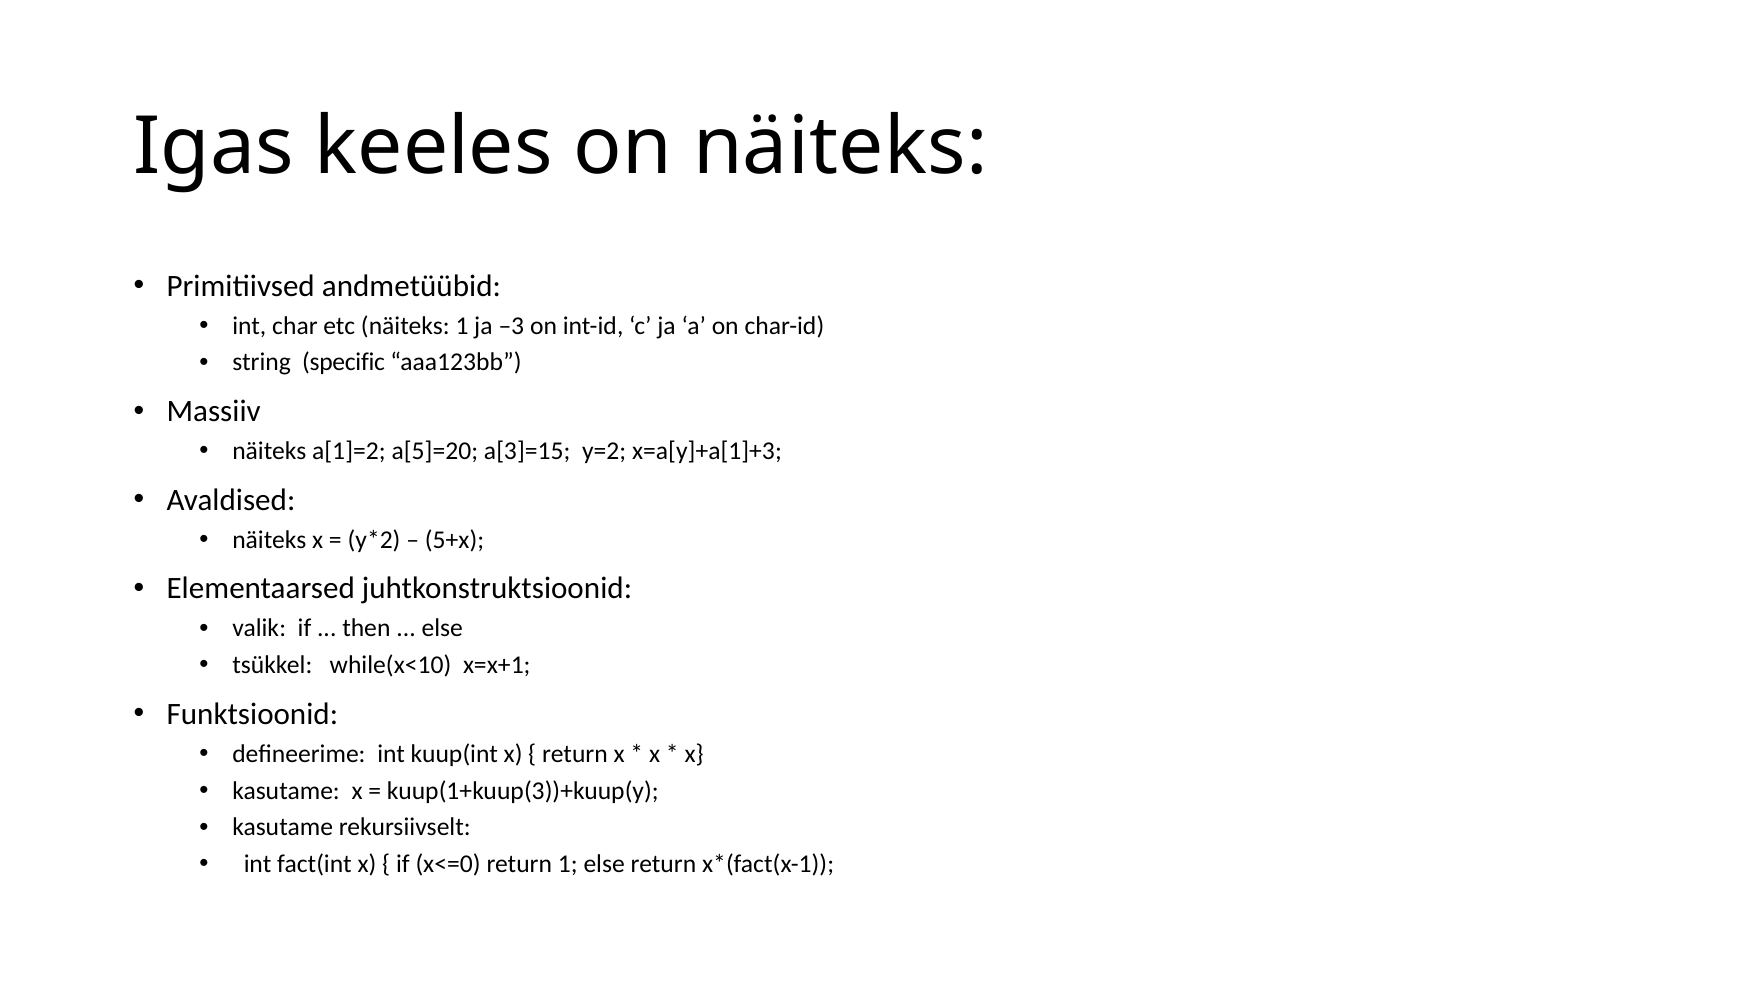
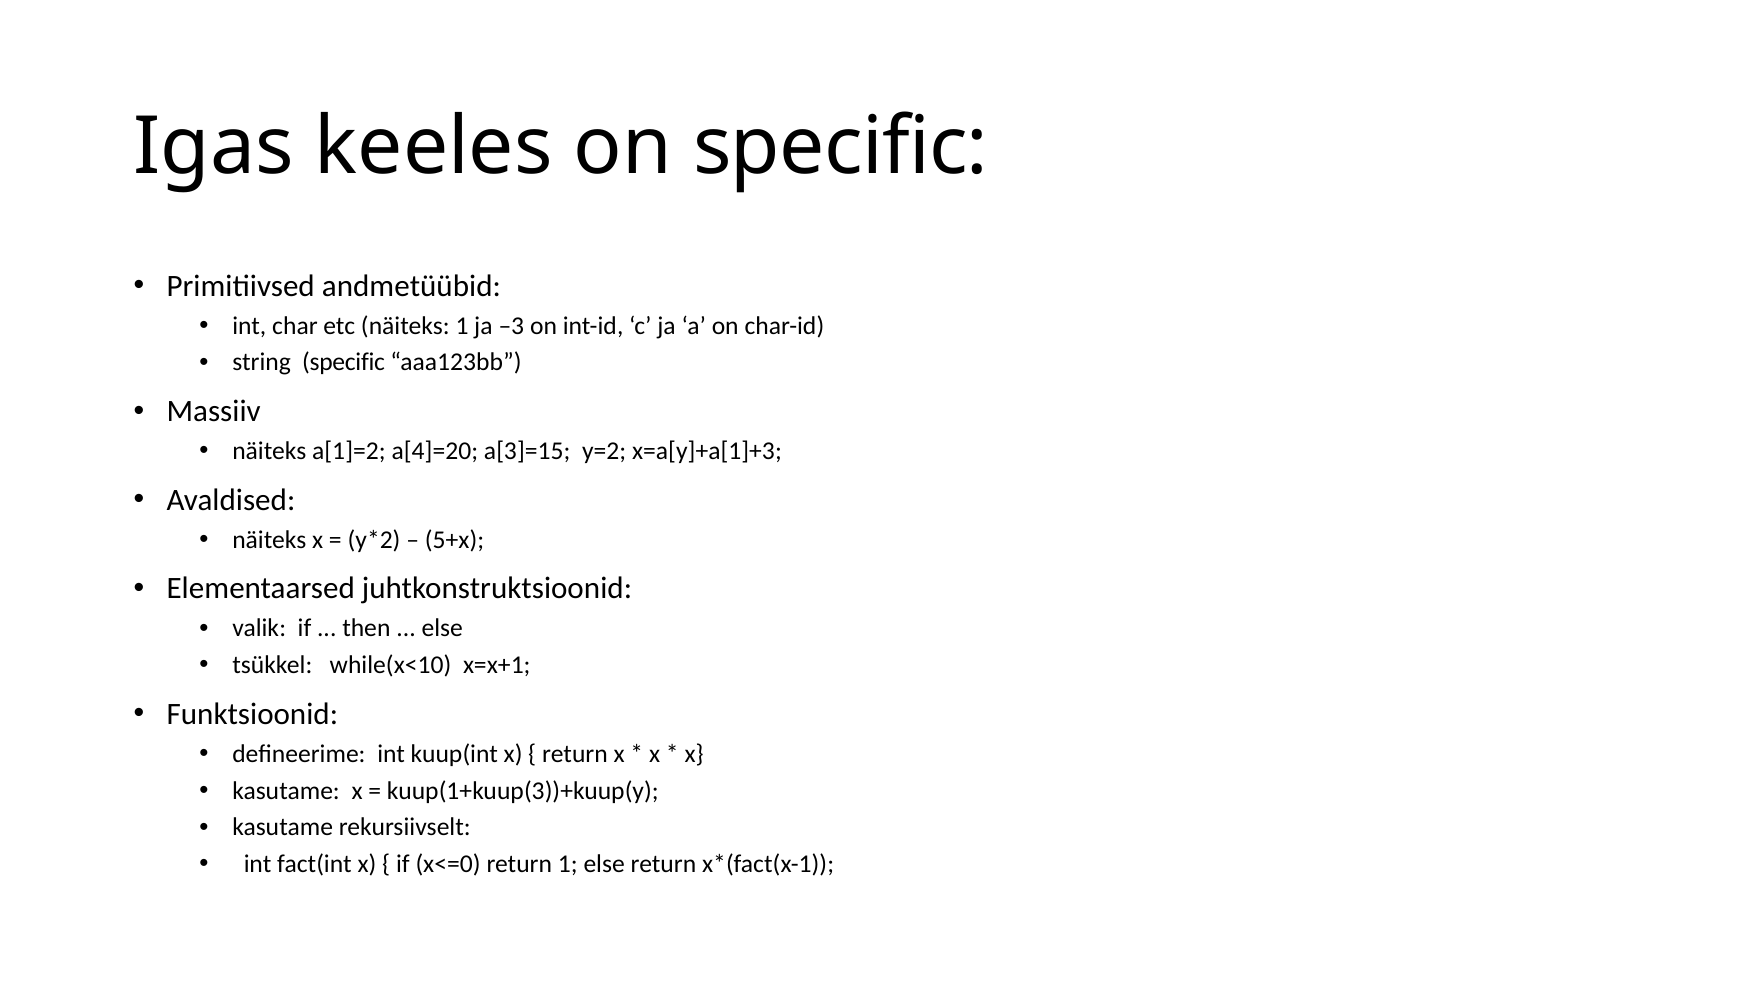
on näiteks: näiteks -> specific
a[5]=20: a[5]=20 -> a[4]=20
